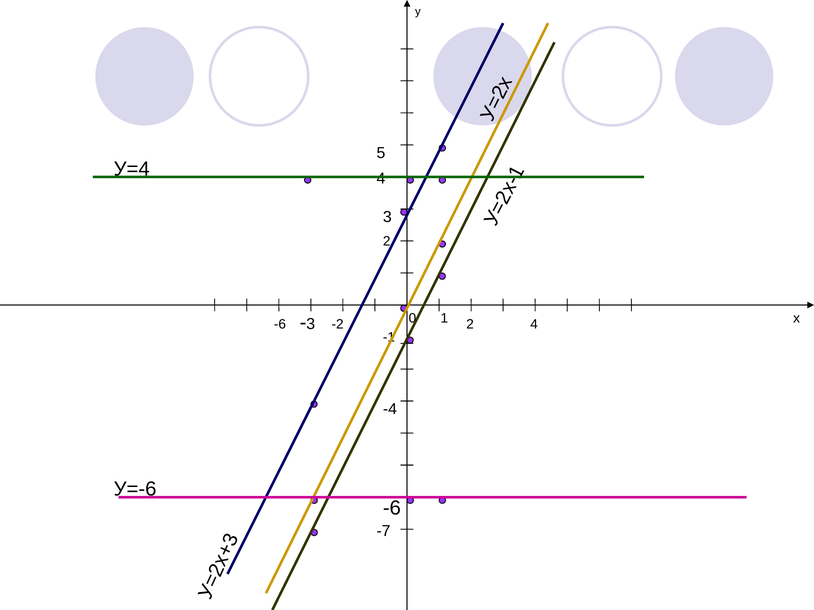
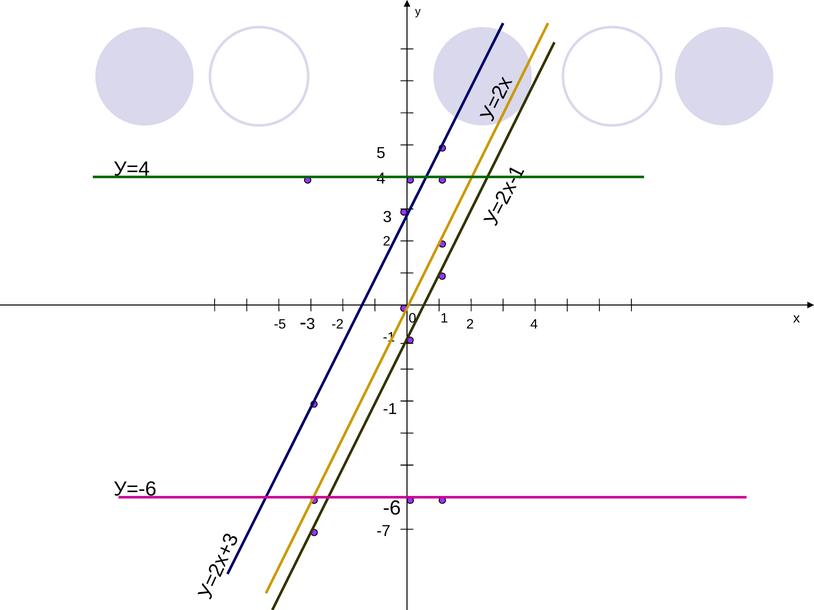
-6 at (280, 325): -6 -> -5
-4 at (390, 410): -4 -> -1
